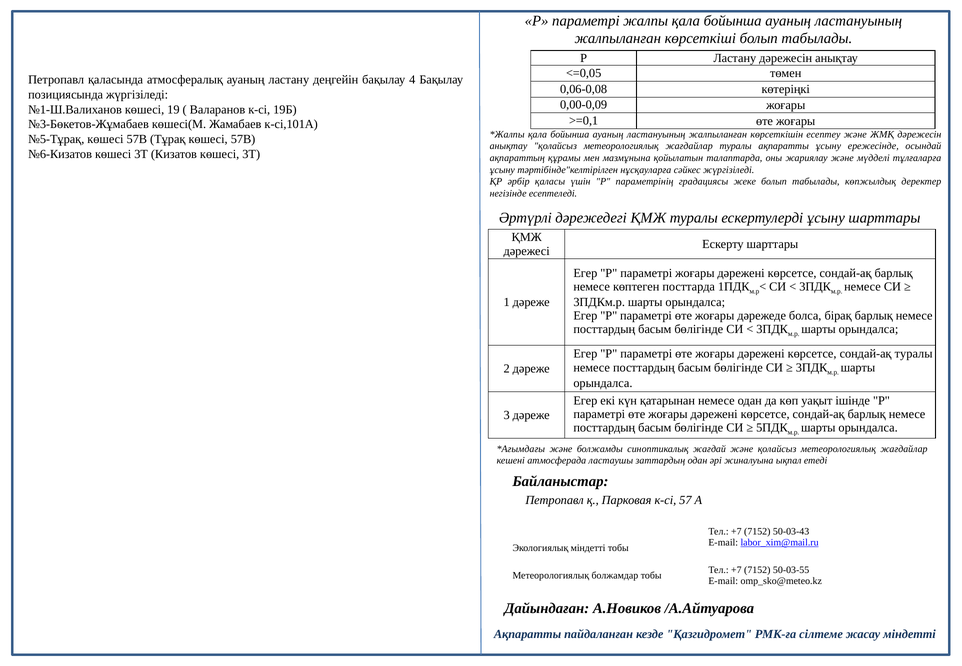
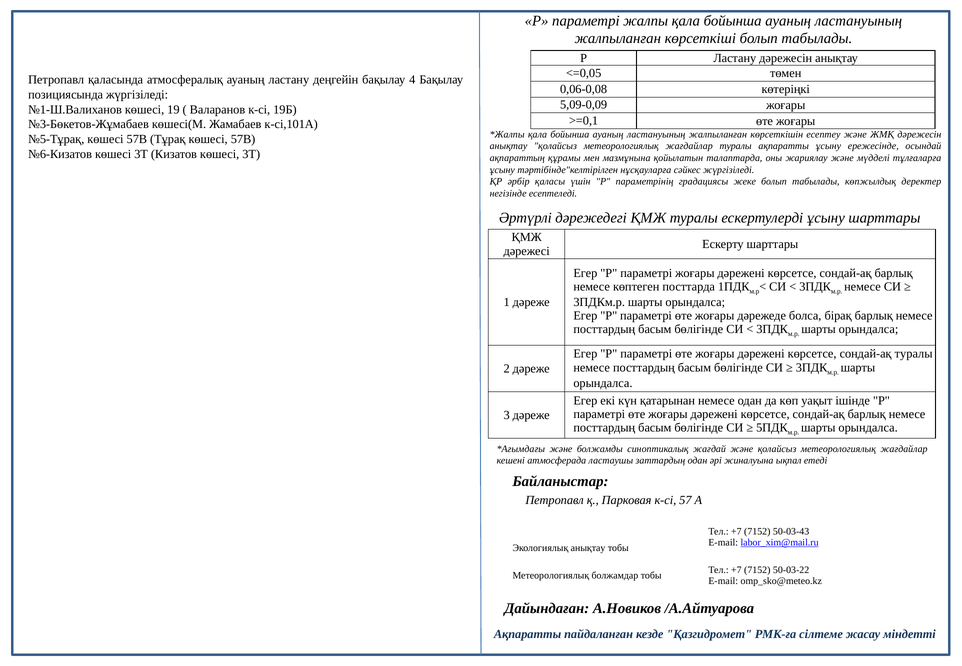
0,00-0,09: 0,00-0,09 -> 5,09-0,09
Экологиялық міндетті: міндетті -> анықтау
50-03-55: 50-03-55 -> 50-03-22
